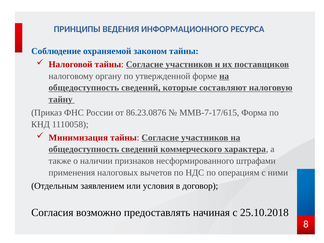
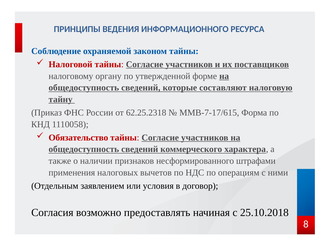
86.23.0876: 86.23.0876 -> 62.25.2318
Минимизация: Минимизация -> Обязательство
